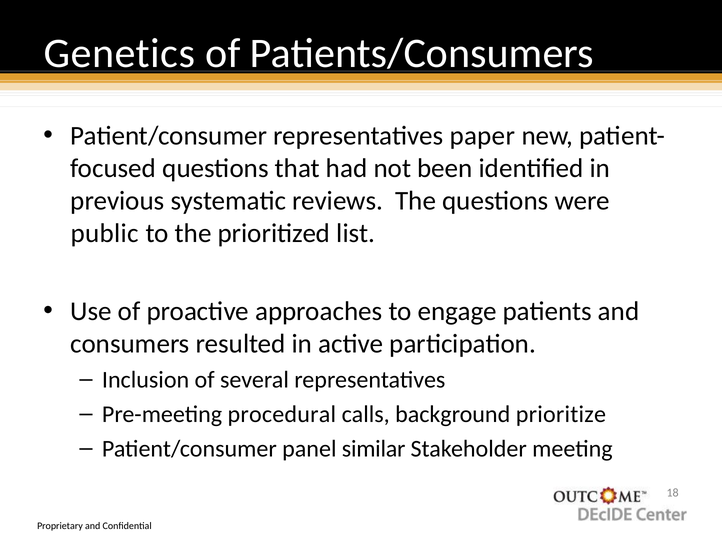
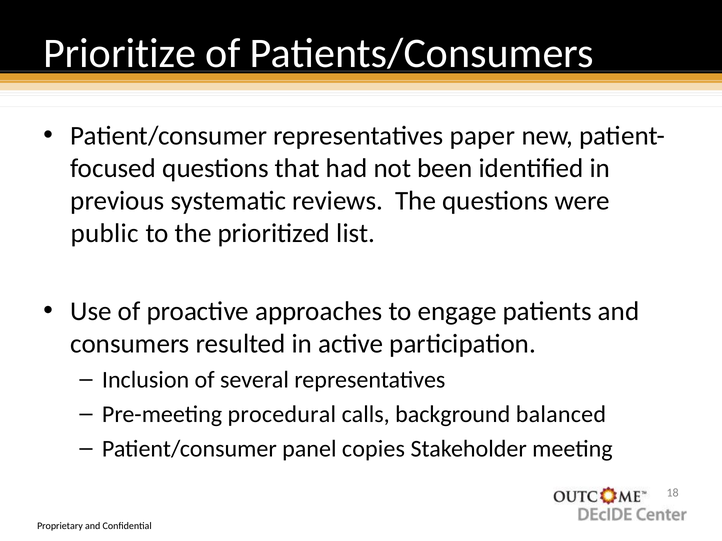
Genetics: Genetics -> Prioritize
prioritize: prioritize -> balanced
similar: similar -> copies
